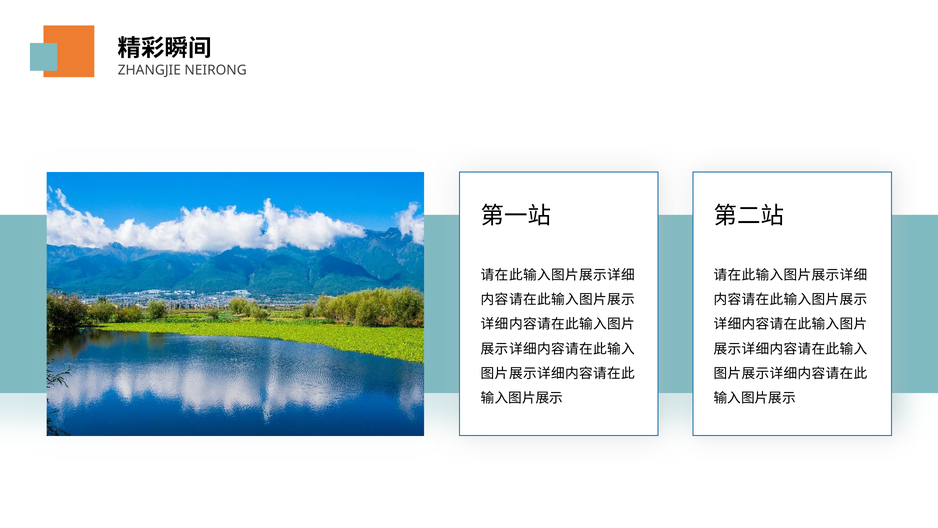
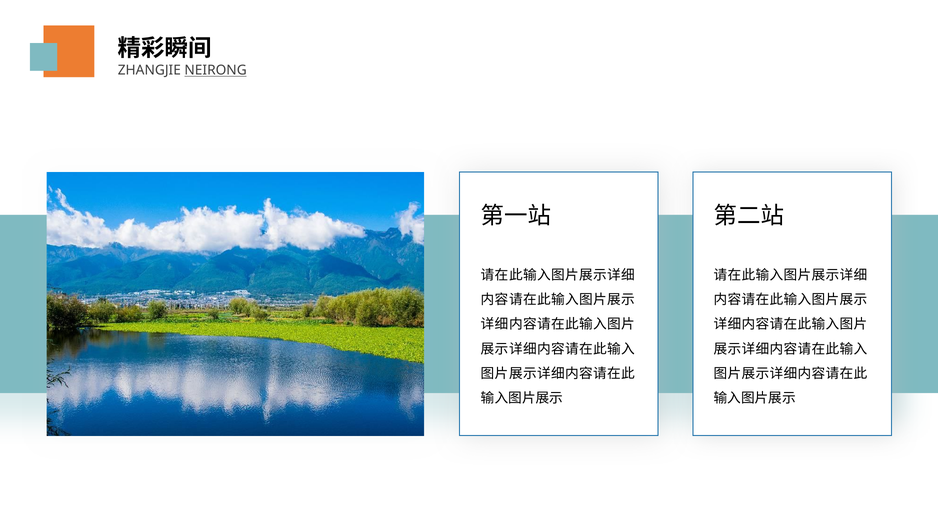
NEIRONG underline: none -> present
